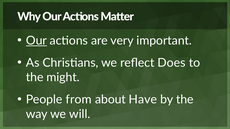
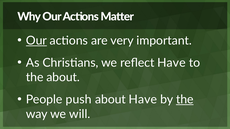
reflect Does: Does -> Have
the might: might -> about
from: from -> push
the at (185, 100) underline: none -> present
